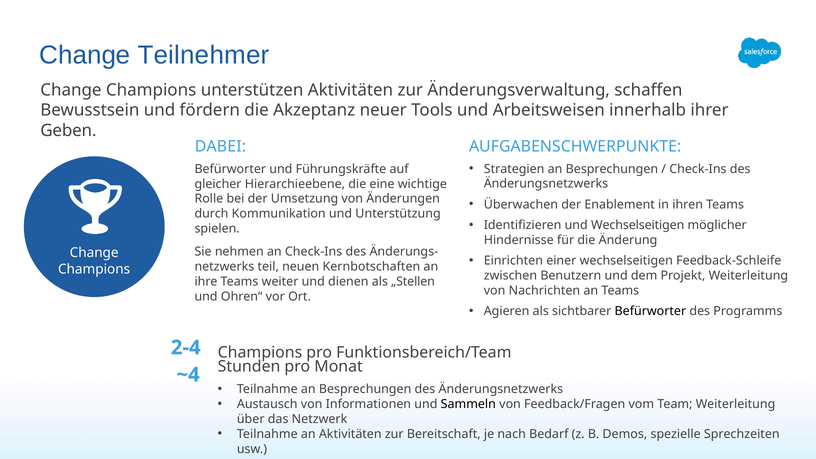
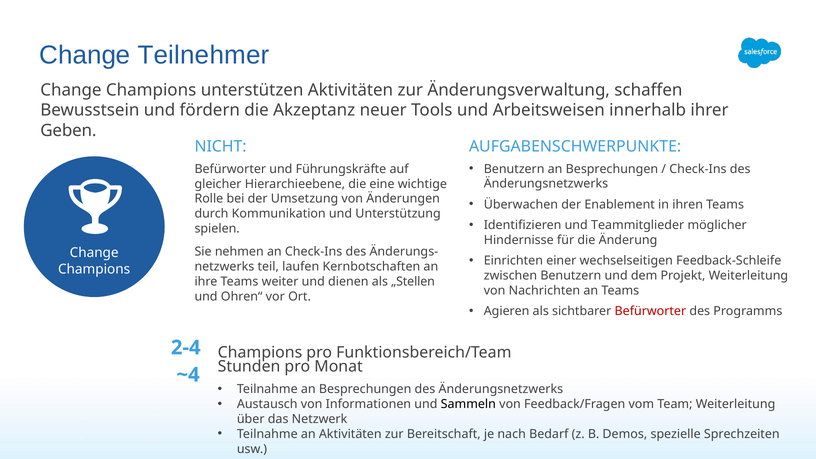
DABEI: DABEI -> NICHT
Strategien at (514, 169): Strategien -> Benutzern
und Wechselseitigen: Wechselseitigen -> Teammitglieder
neuen: neuen -> laufen
Befürworter at (650, 311) colour: black -> red
